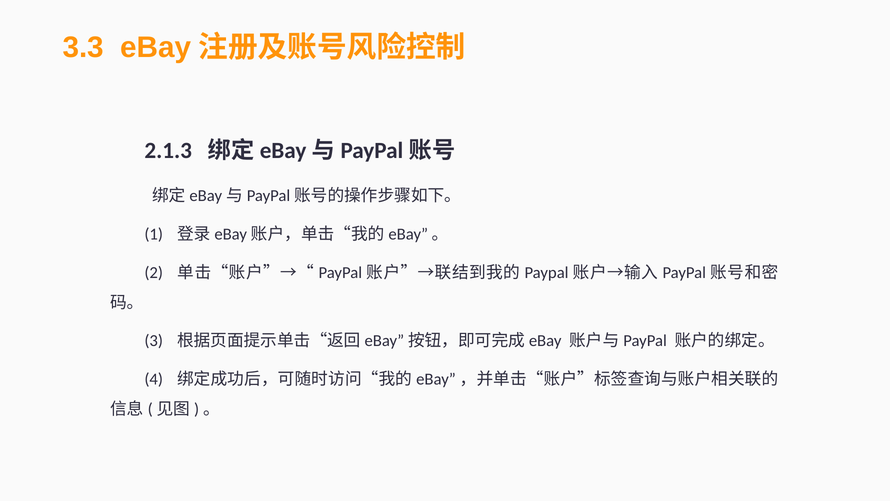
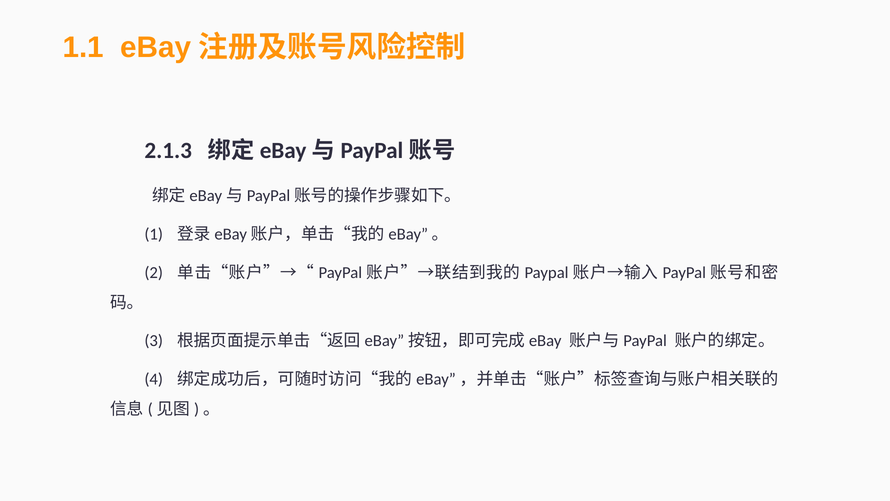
3.3: 3.3 -> 1.1
